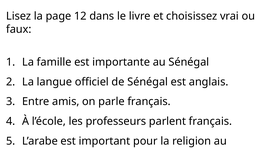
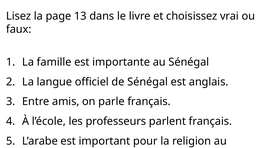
12: 12 -> 13
